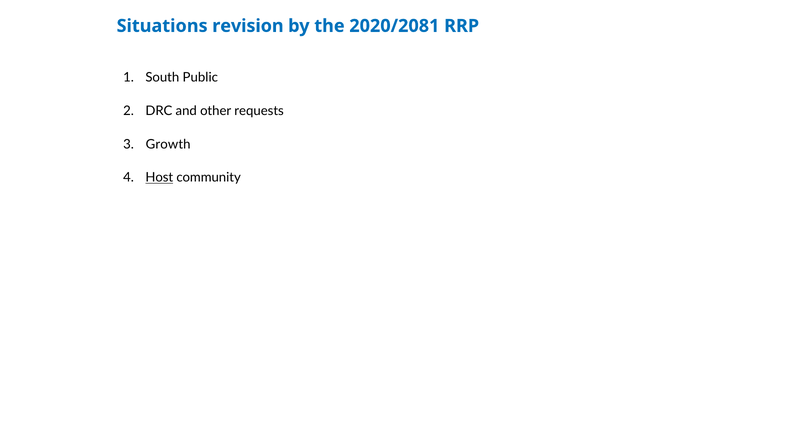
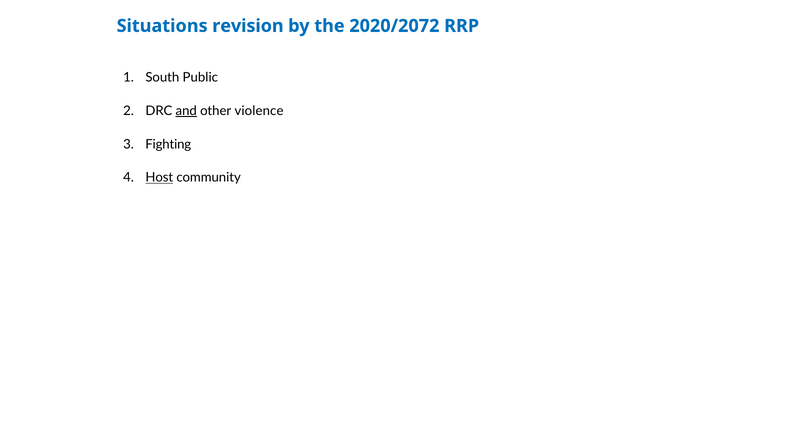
2020/2081: 2020/2081 -> 2020/2072
and underline: none -> present
requests: requests -> violence
Growth: Growth -> Fighting
